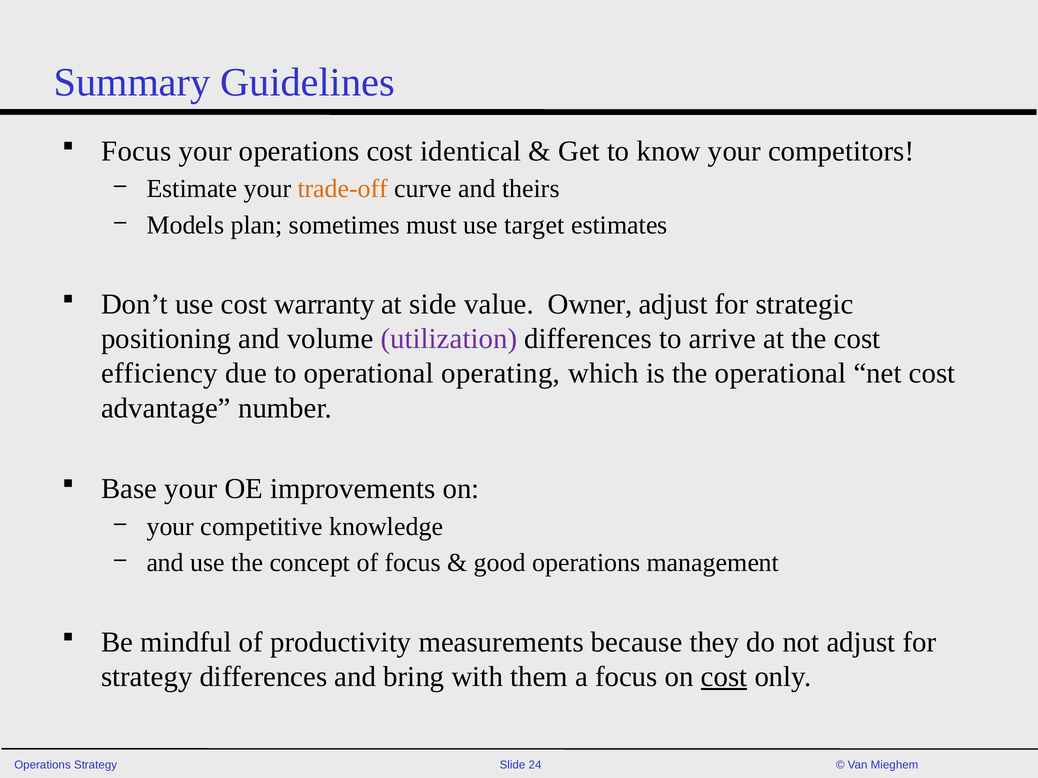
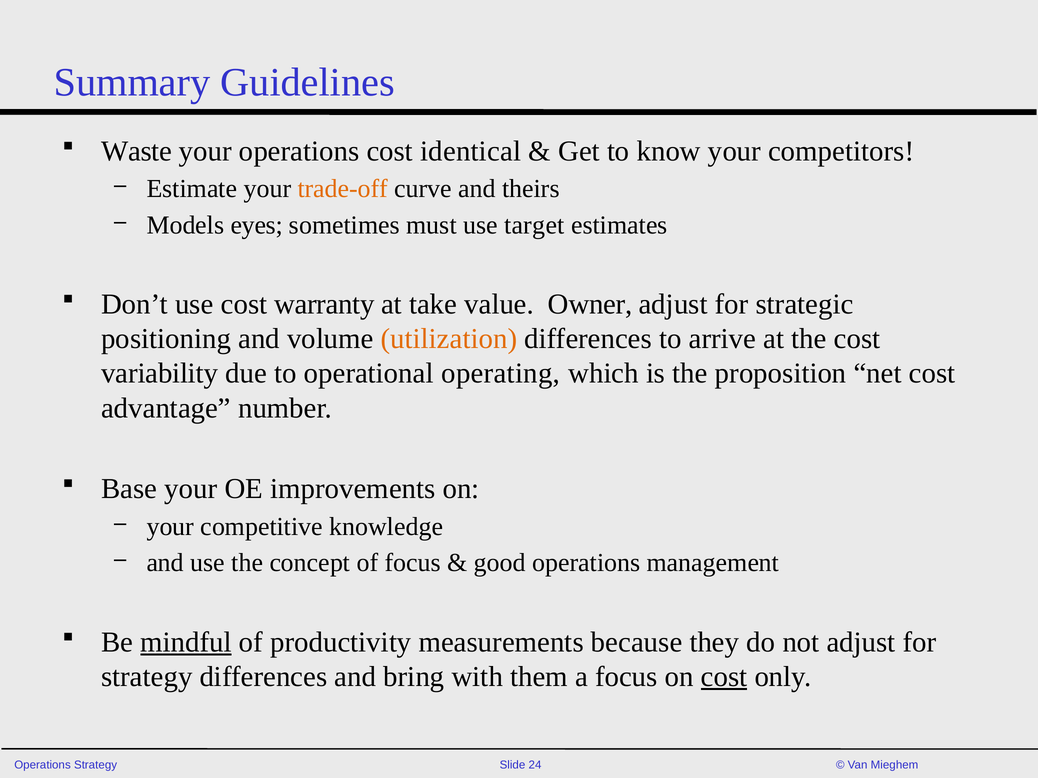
Focus at (136, 151): Focus -> Waste
plan: plan -> eyes
side: side -> take
utilization colour: purple -> orange
efficiency: efficiency -> variability
the operational: operational -> proposition
mindful underline: none -> present
